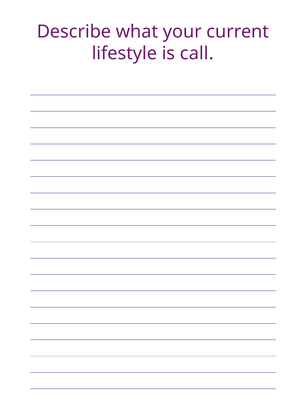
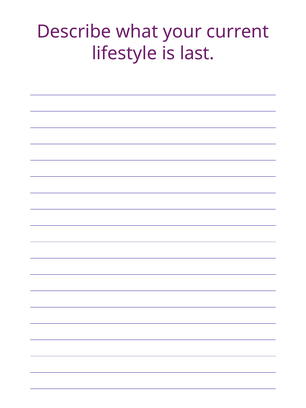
call: call -> last
